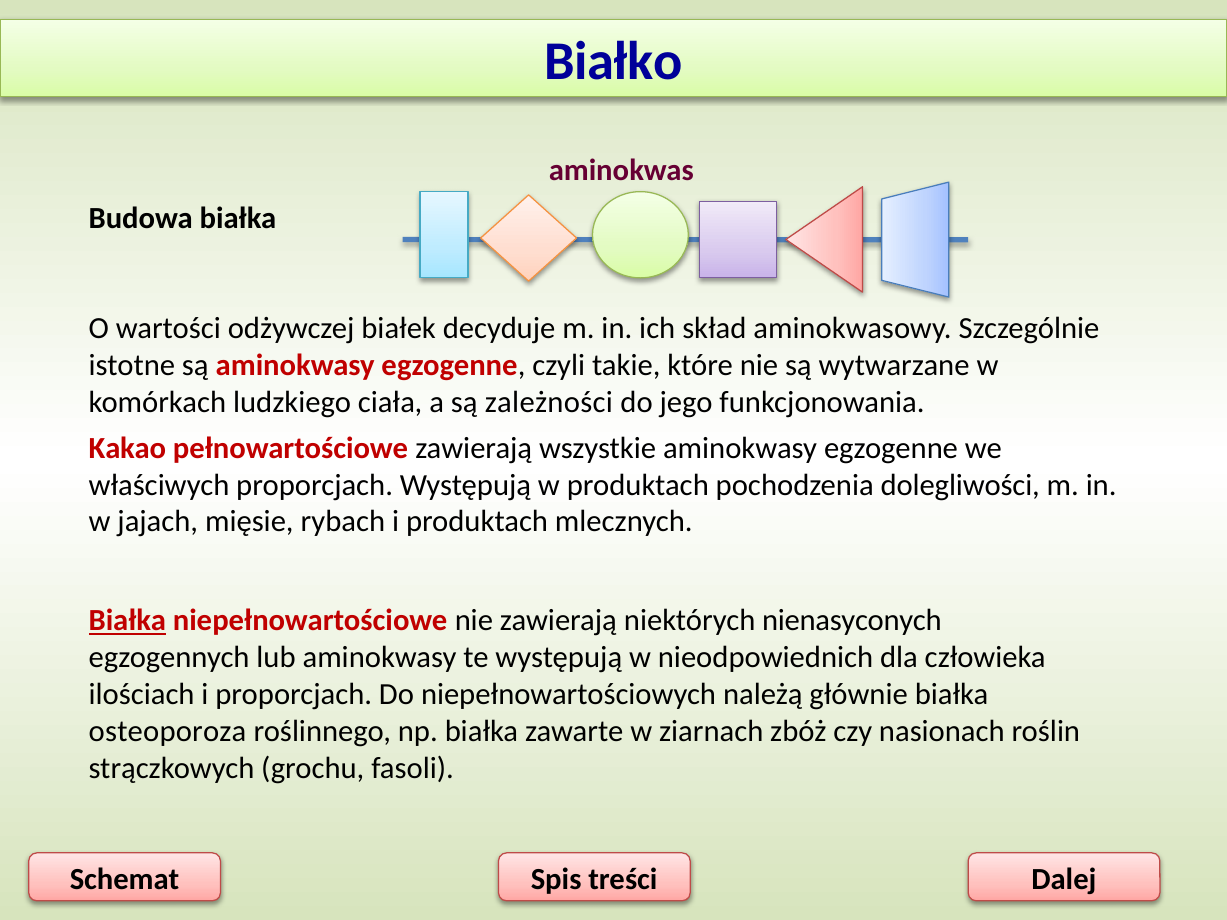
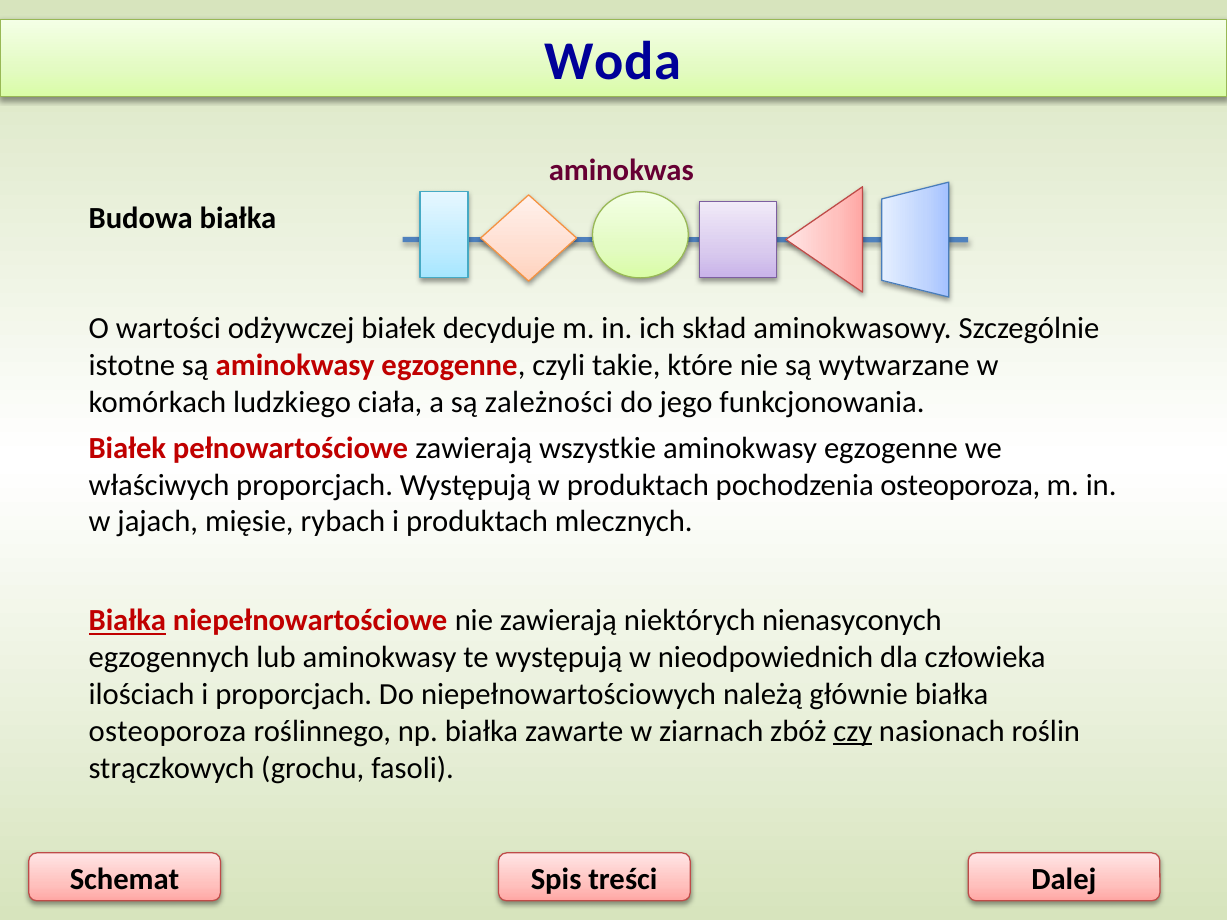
Białko: Białko -> Woda
Kakao at (127, 448): Kakao -> Białek
pochodzenia dolegliwości: dolegliwości -> osteoporoza
czy underline: none -> present
